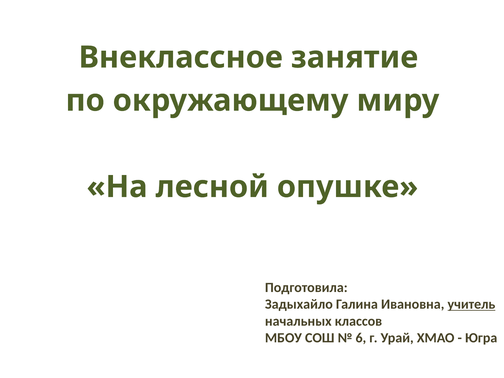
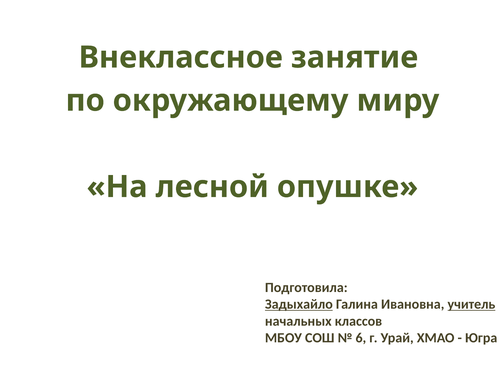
Задыхайло underline: none -> present
